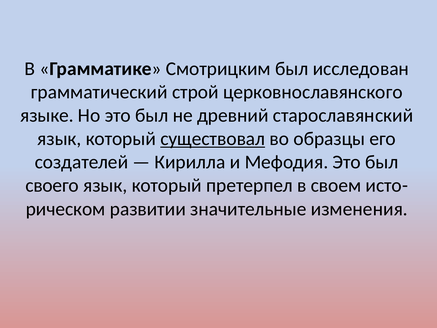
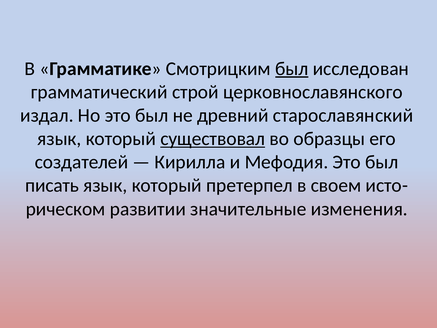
был at (292, 69) underline: none -> present
языке: языке -> издал
своего: своего -> писать
